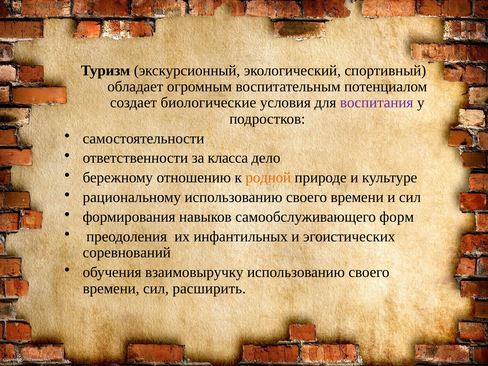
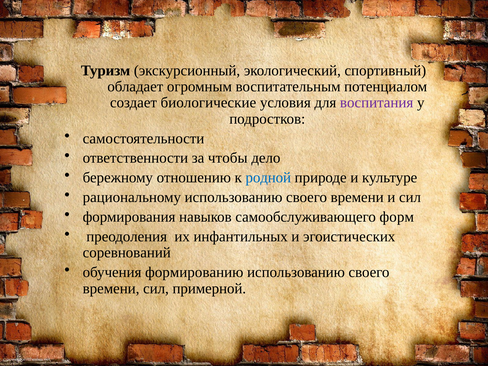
класса: класса -> чтобы
родной colour: orange -> blue
взаимовыручку: взаимовыручку -> формированию
расширить: расширить -> примерной
